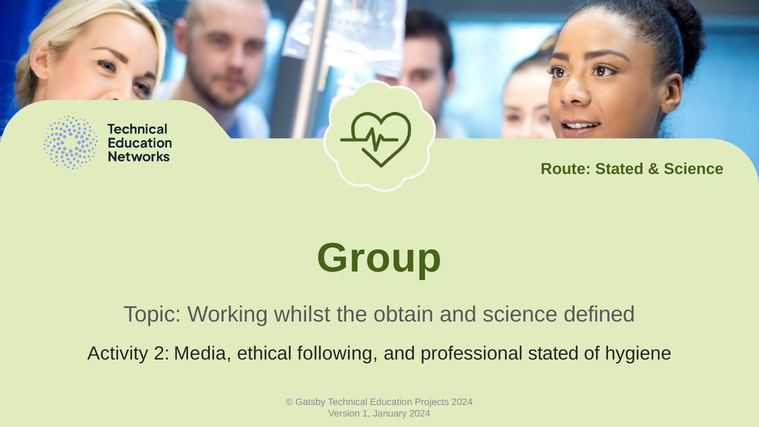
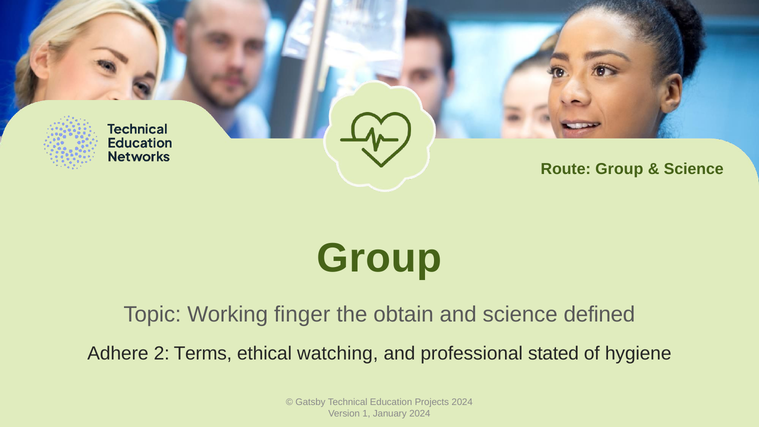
Route Stated: Stated -> Group
whilst: whilst -> finger
Activity: Activity -> Adhere
Media: Media -> Terms
following: following -> watching
